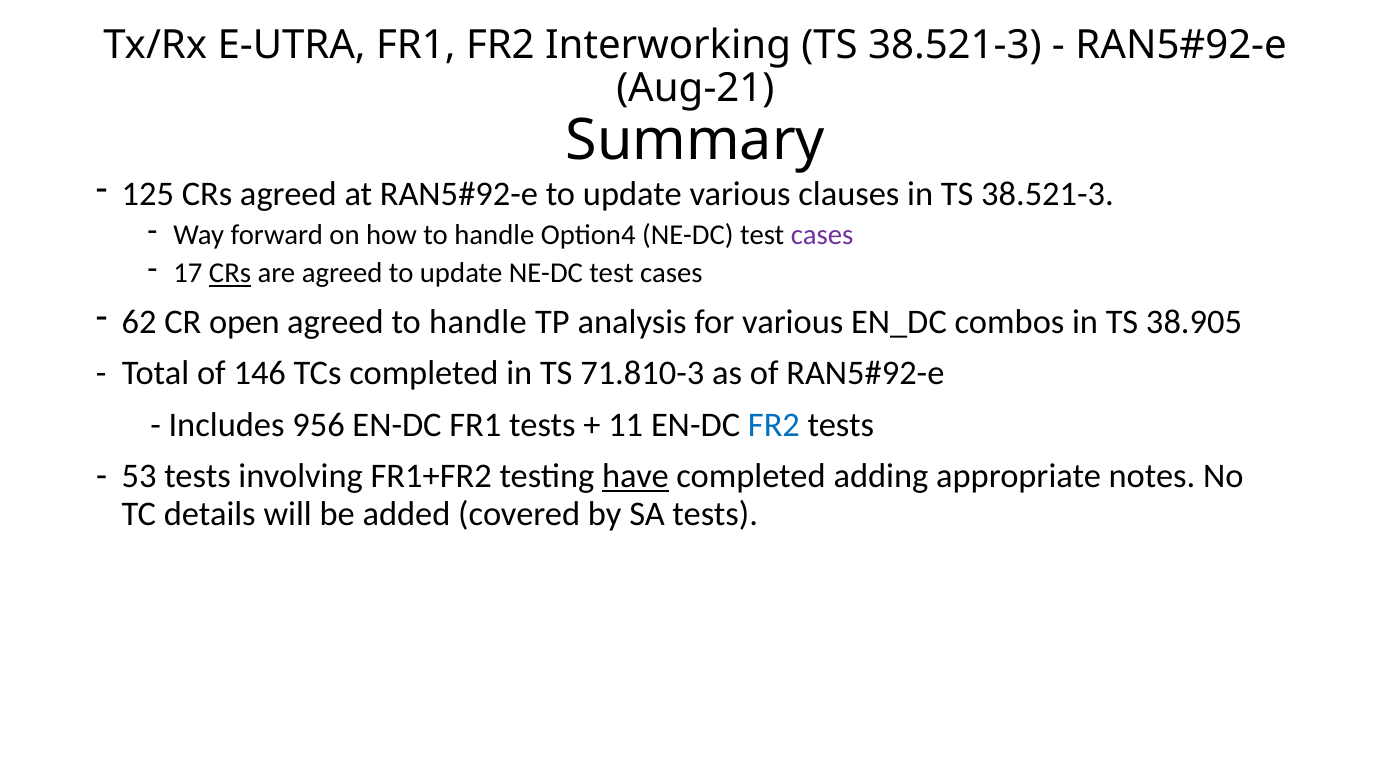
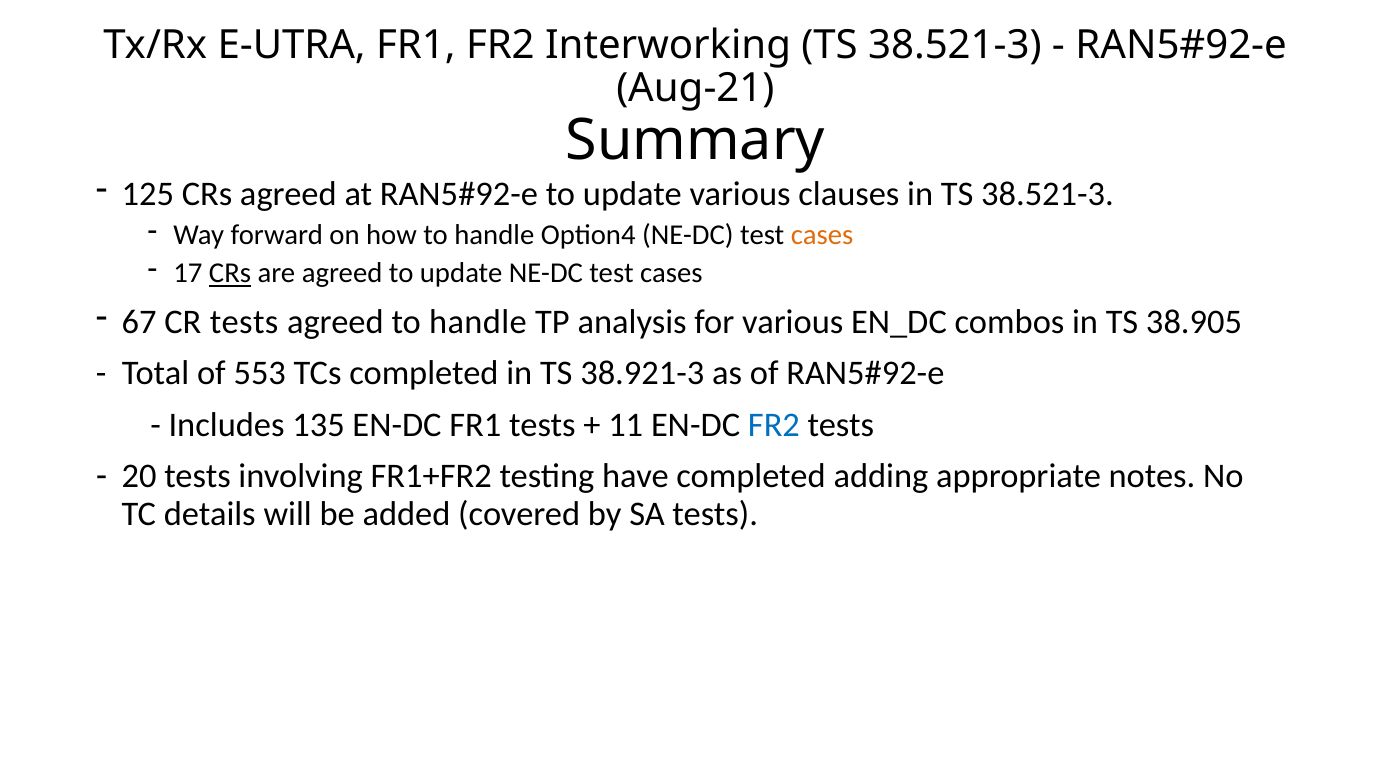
cases at (822, 235) colour: purple -> orange
62: 62 -> 67
CR open: open -> tests
146: 146 -> 553
71.810-3: 71.810-3 -> 38.921-3
956: 956 -> 135
53: 53 -> 20
have underline: present -> none
